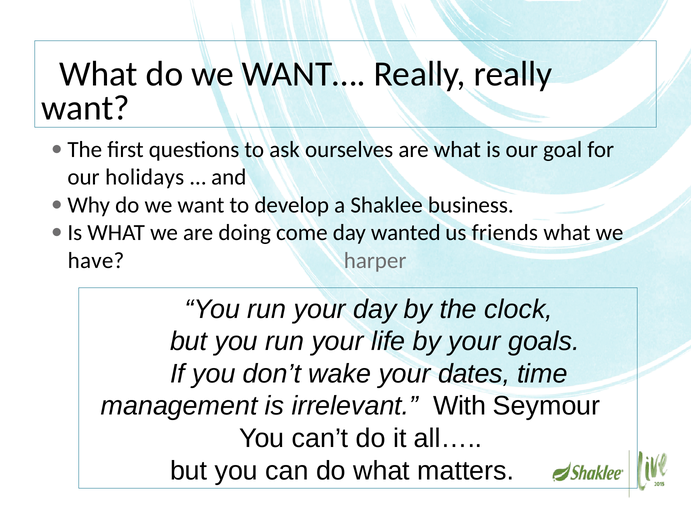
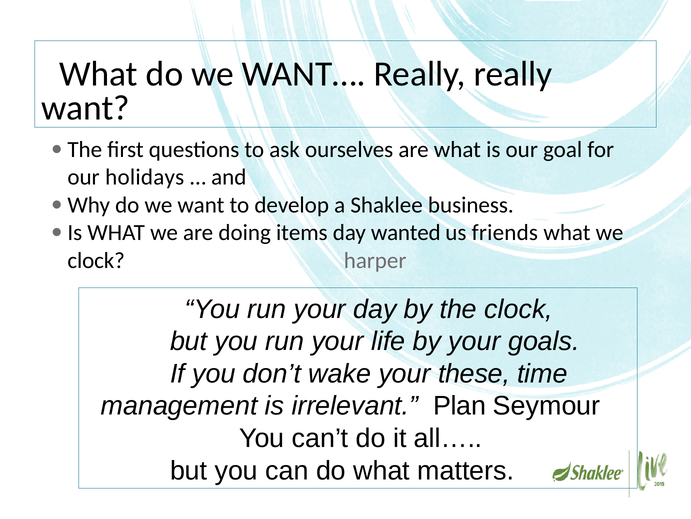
come: come -> items
have at (96, 260): have -> clock
dates: dates -> these
With: With -> Plan
